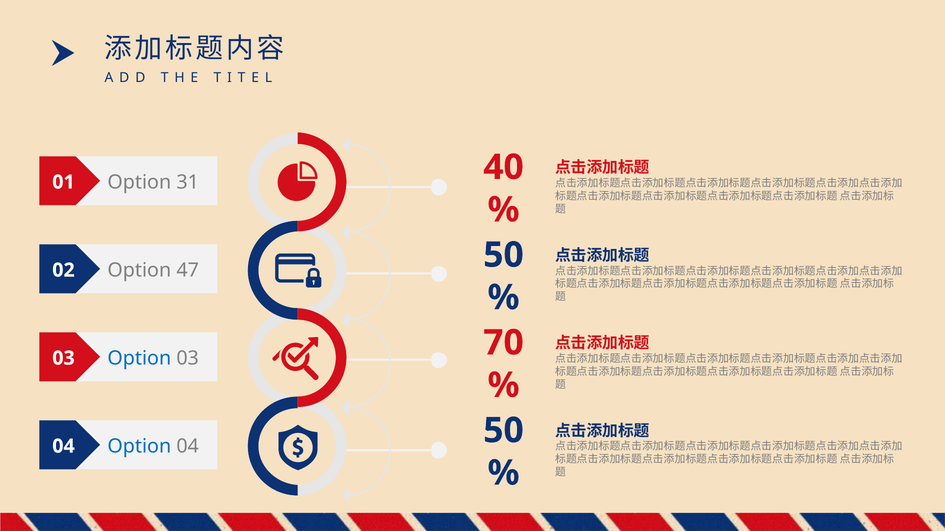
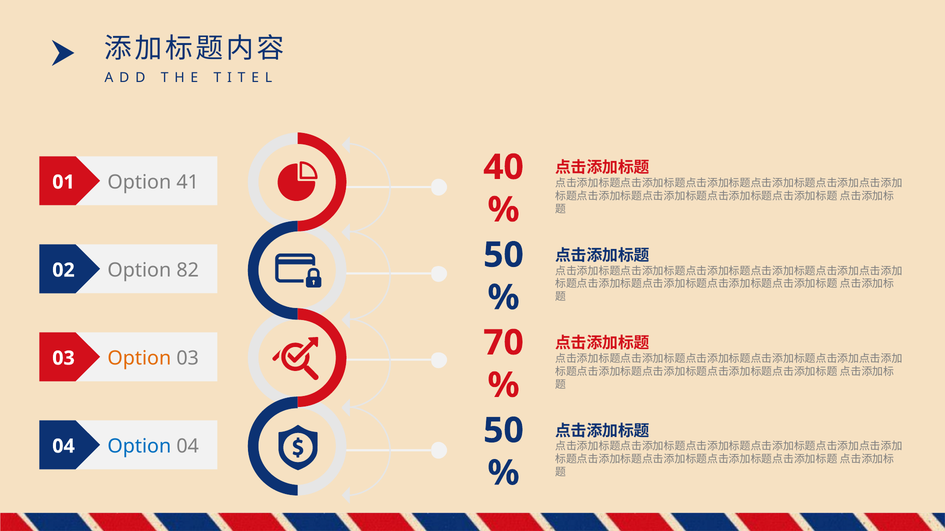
31: 31 -> 41
47: 47 -> 82
Option at (139, 359) colour: blue -> orange
